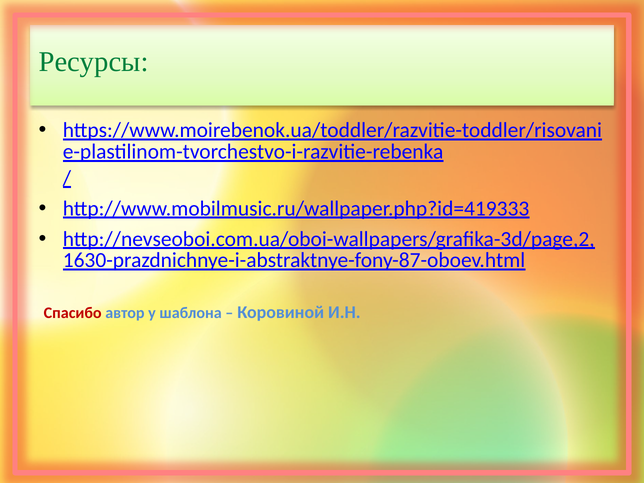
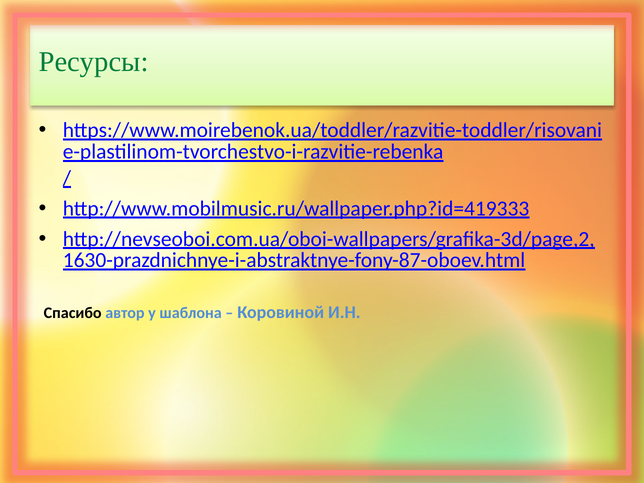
Спасибо colour: red -> black
